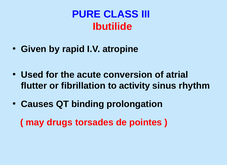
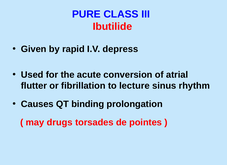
atropine: atropine -> depress
activity: activity -> lecture
